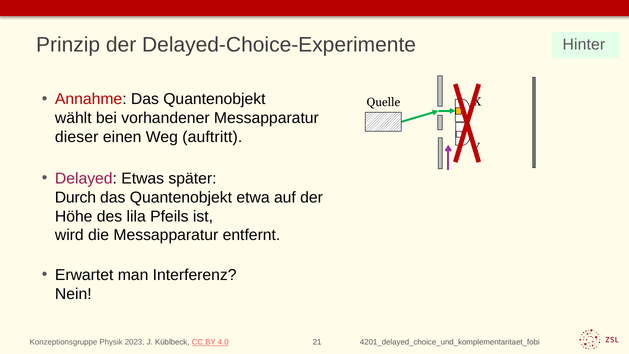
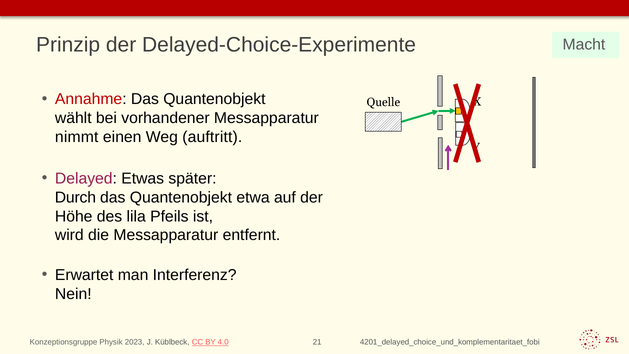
Hinter: Hinter -> Macht
dieser: dieser -> nimmt
